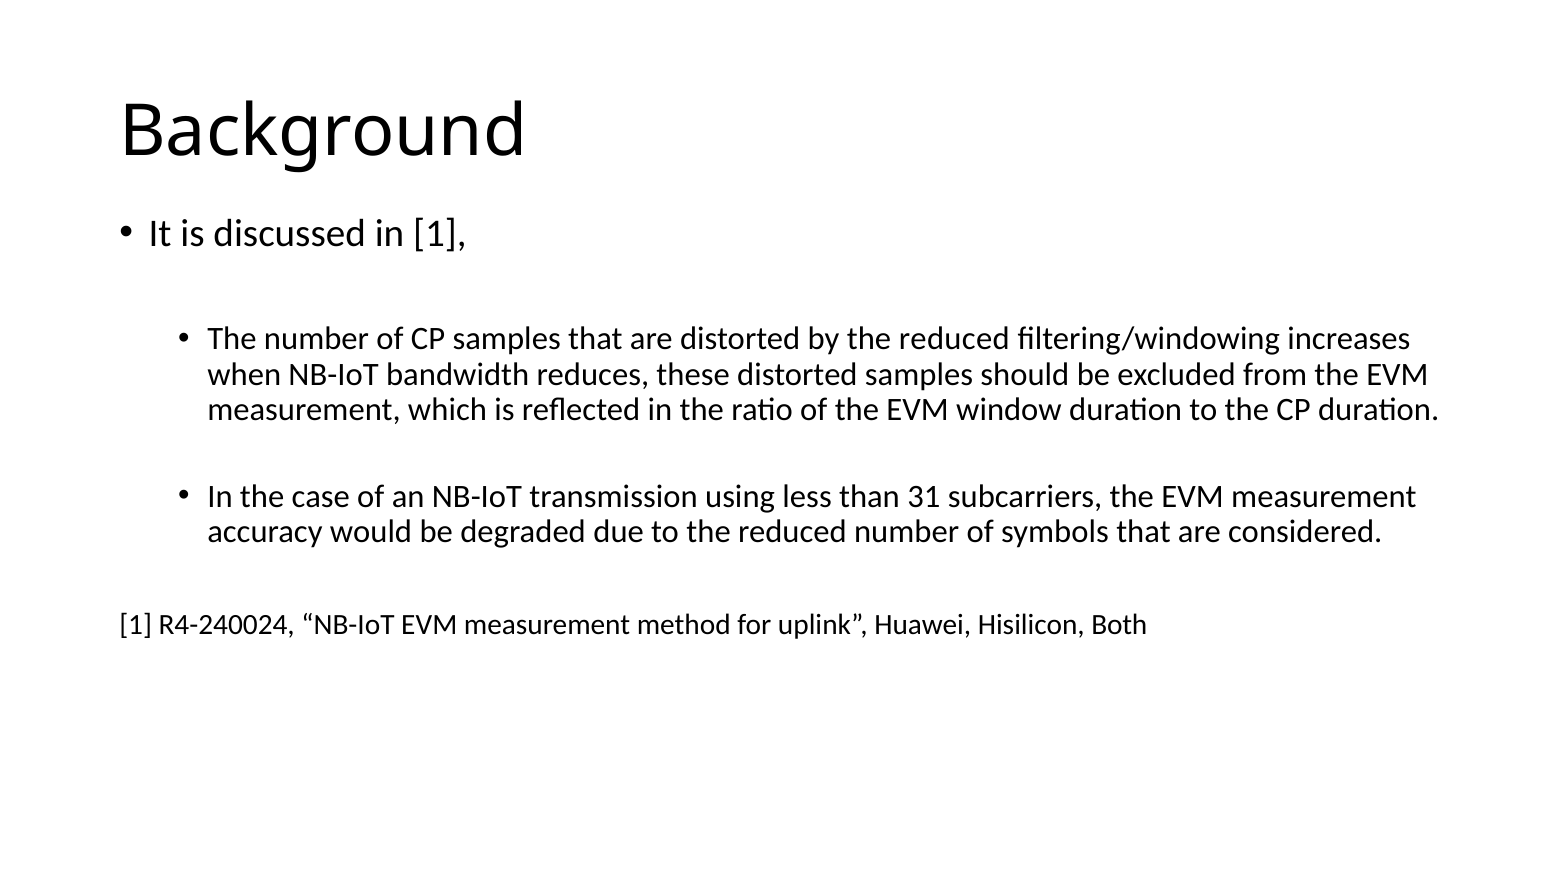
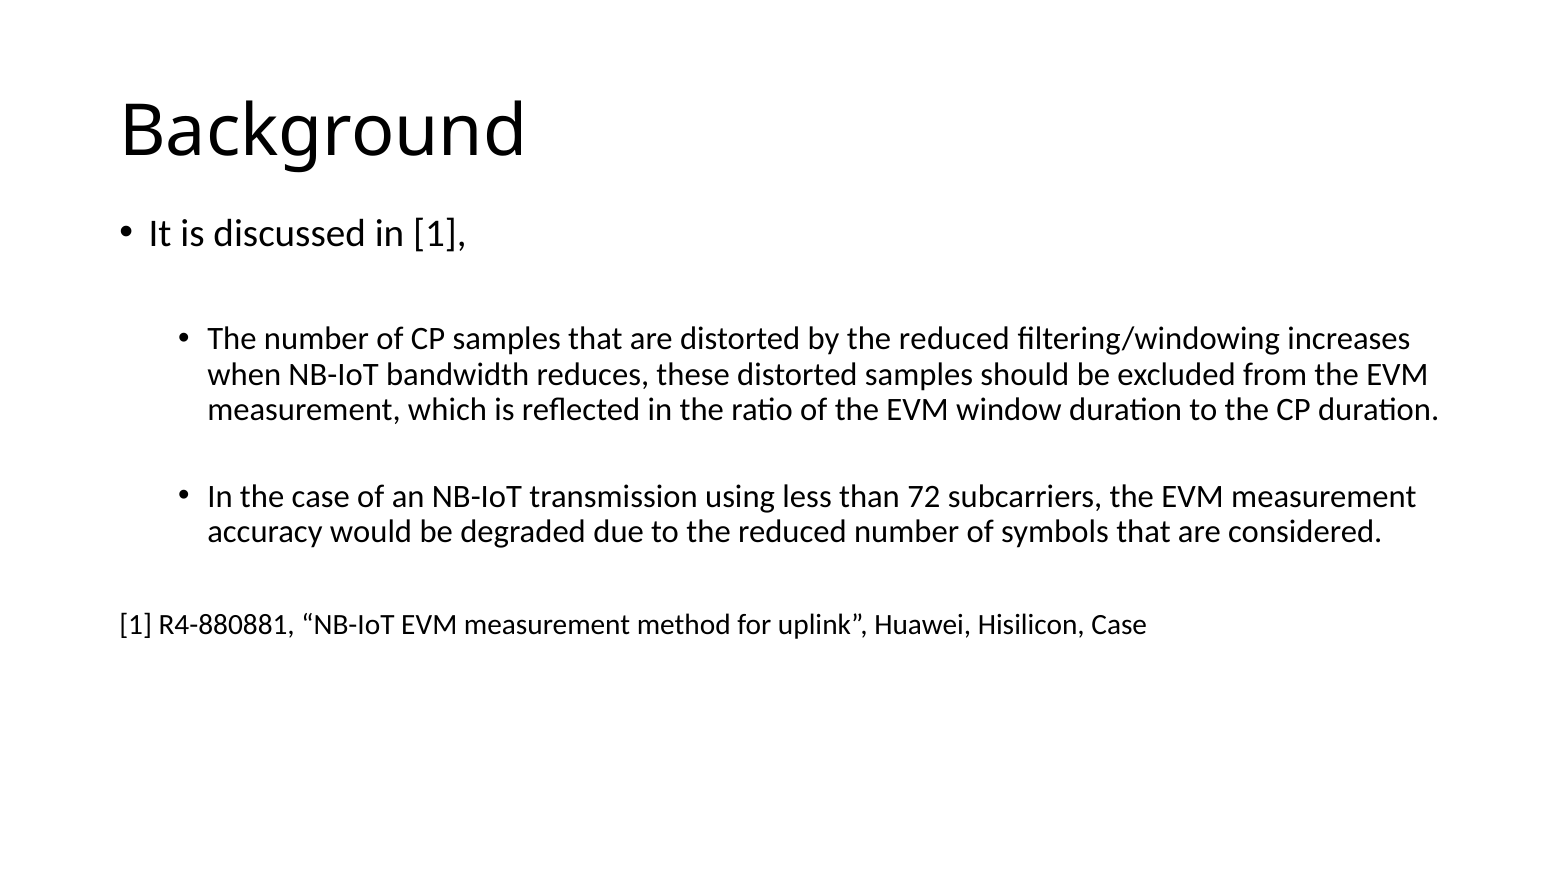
31: 31 -> 72
R4-240024: R4-240024 -> R4-880881
Hisilicon Both: Both -> Case
